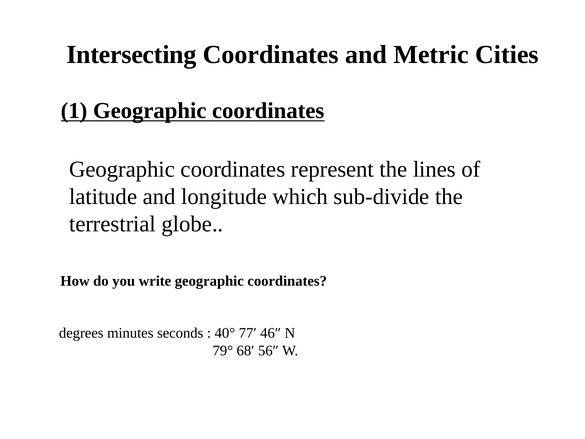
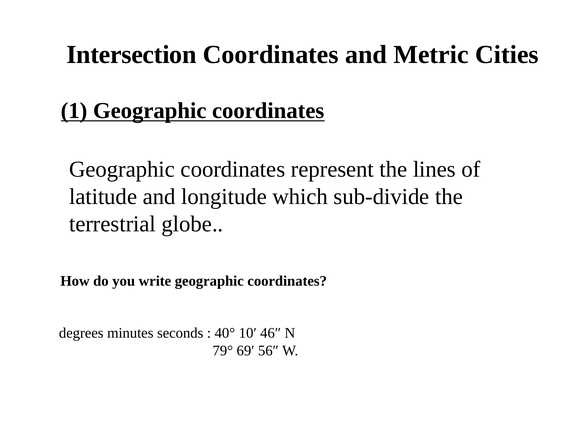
Intersecting: Intersecting -> Intersection
77′: 77′ -> 10′
68′: 68′ -> 69′
